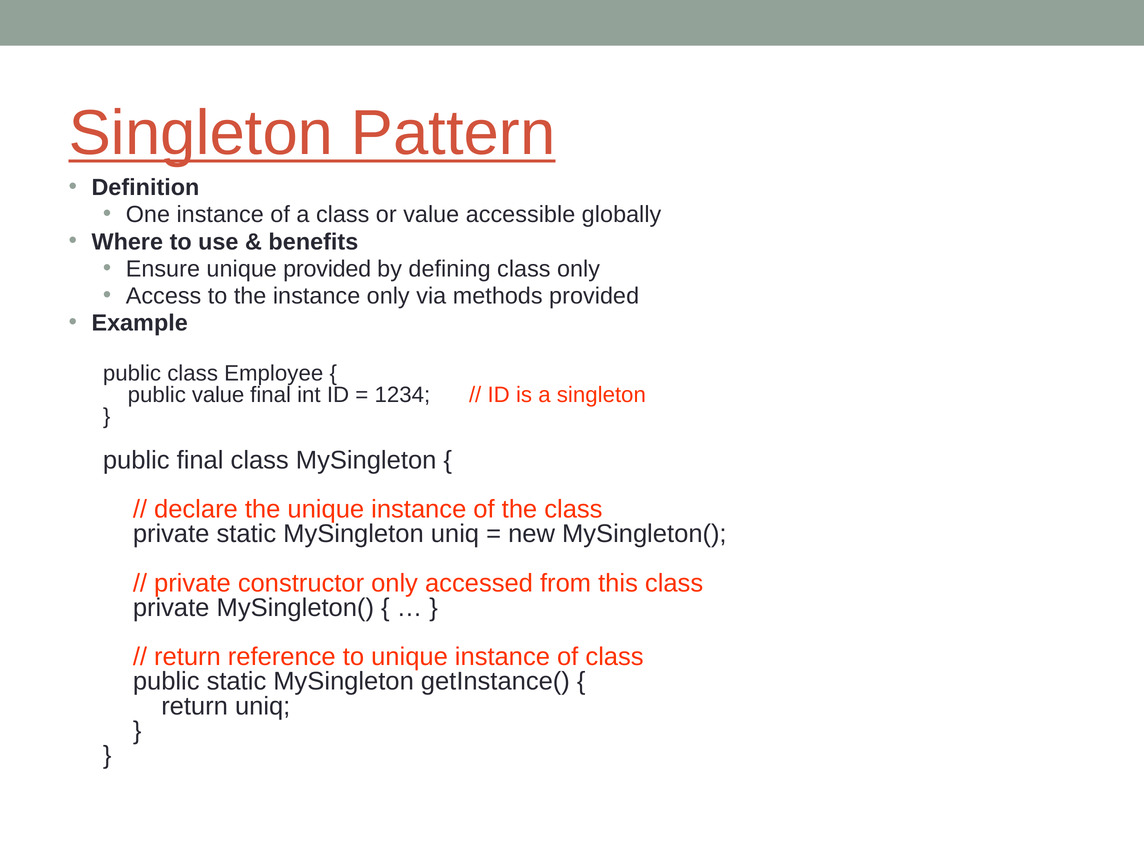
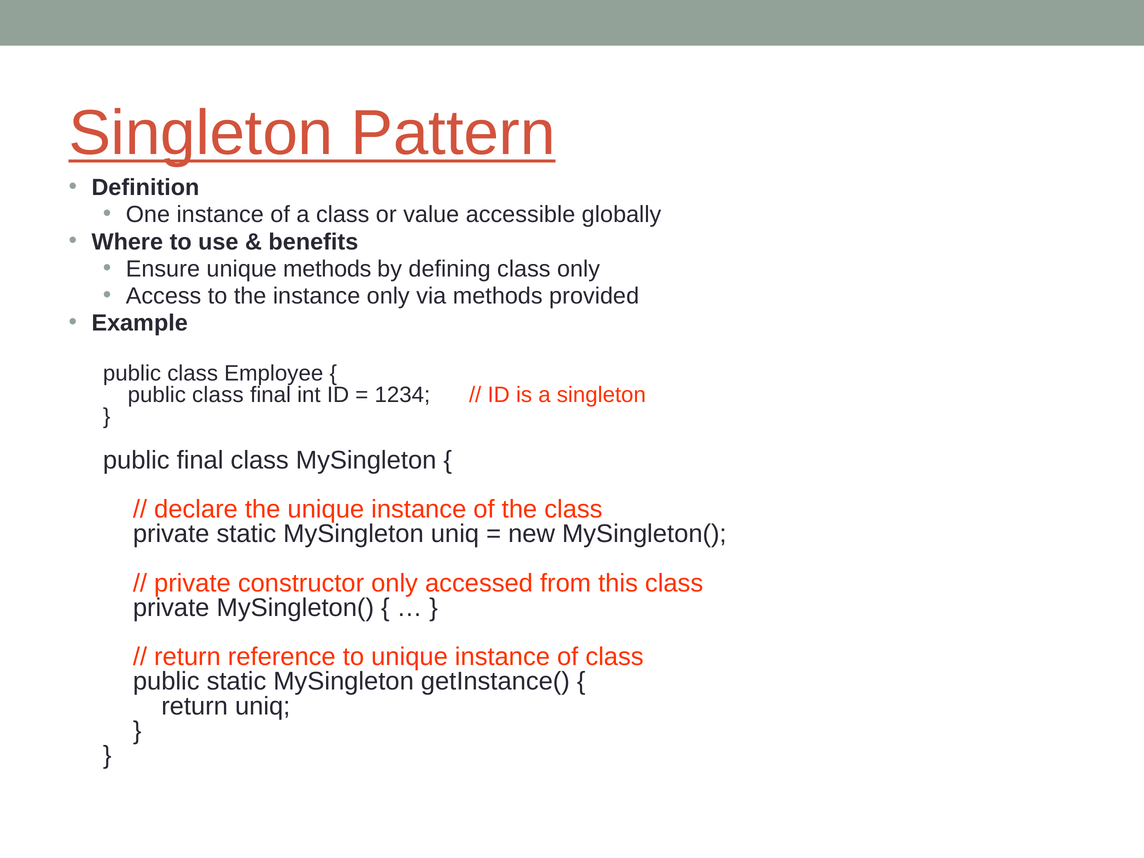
unique provided: provided -> methods
value at (218, 395): value -> class
